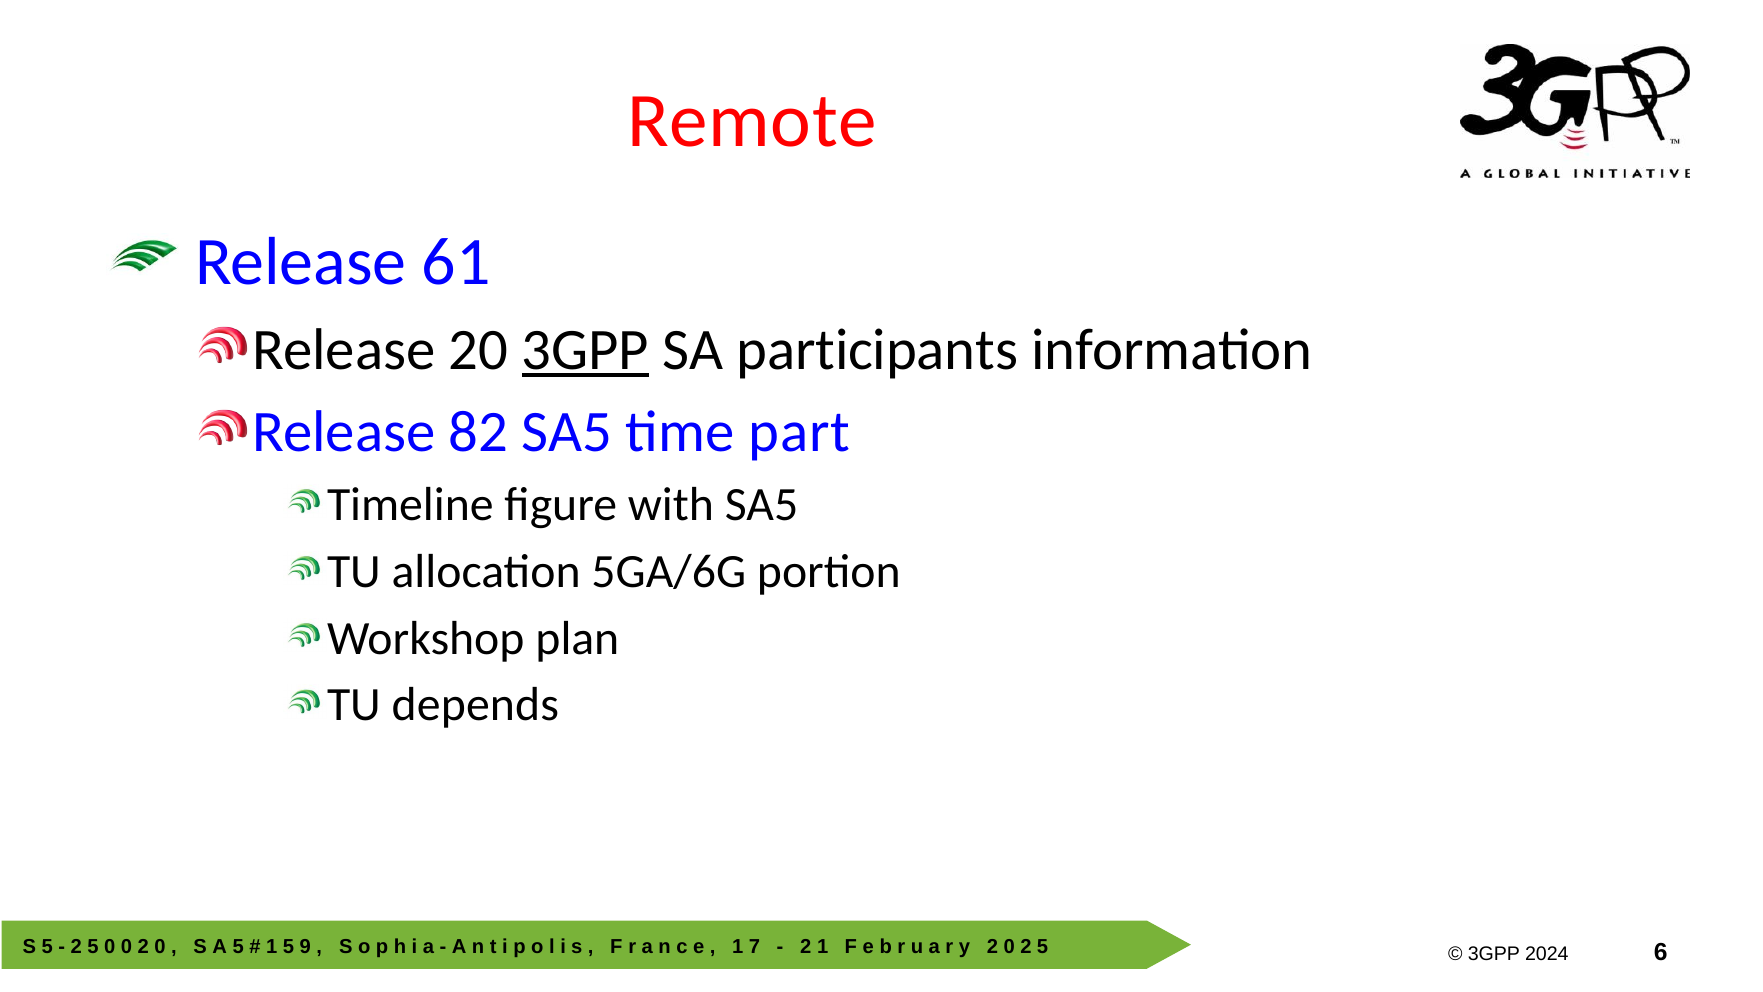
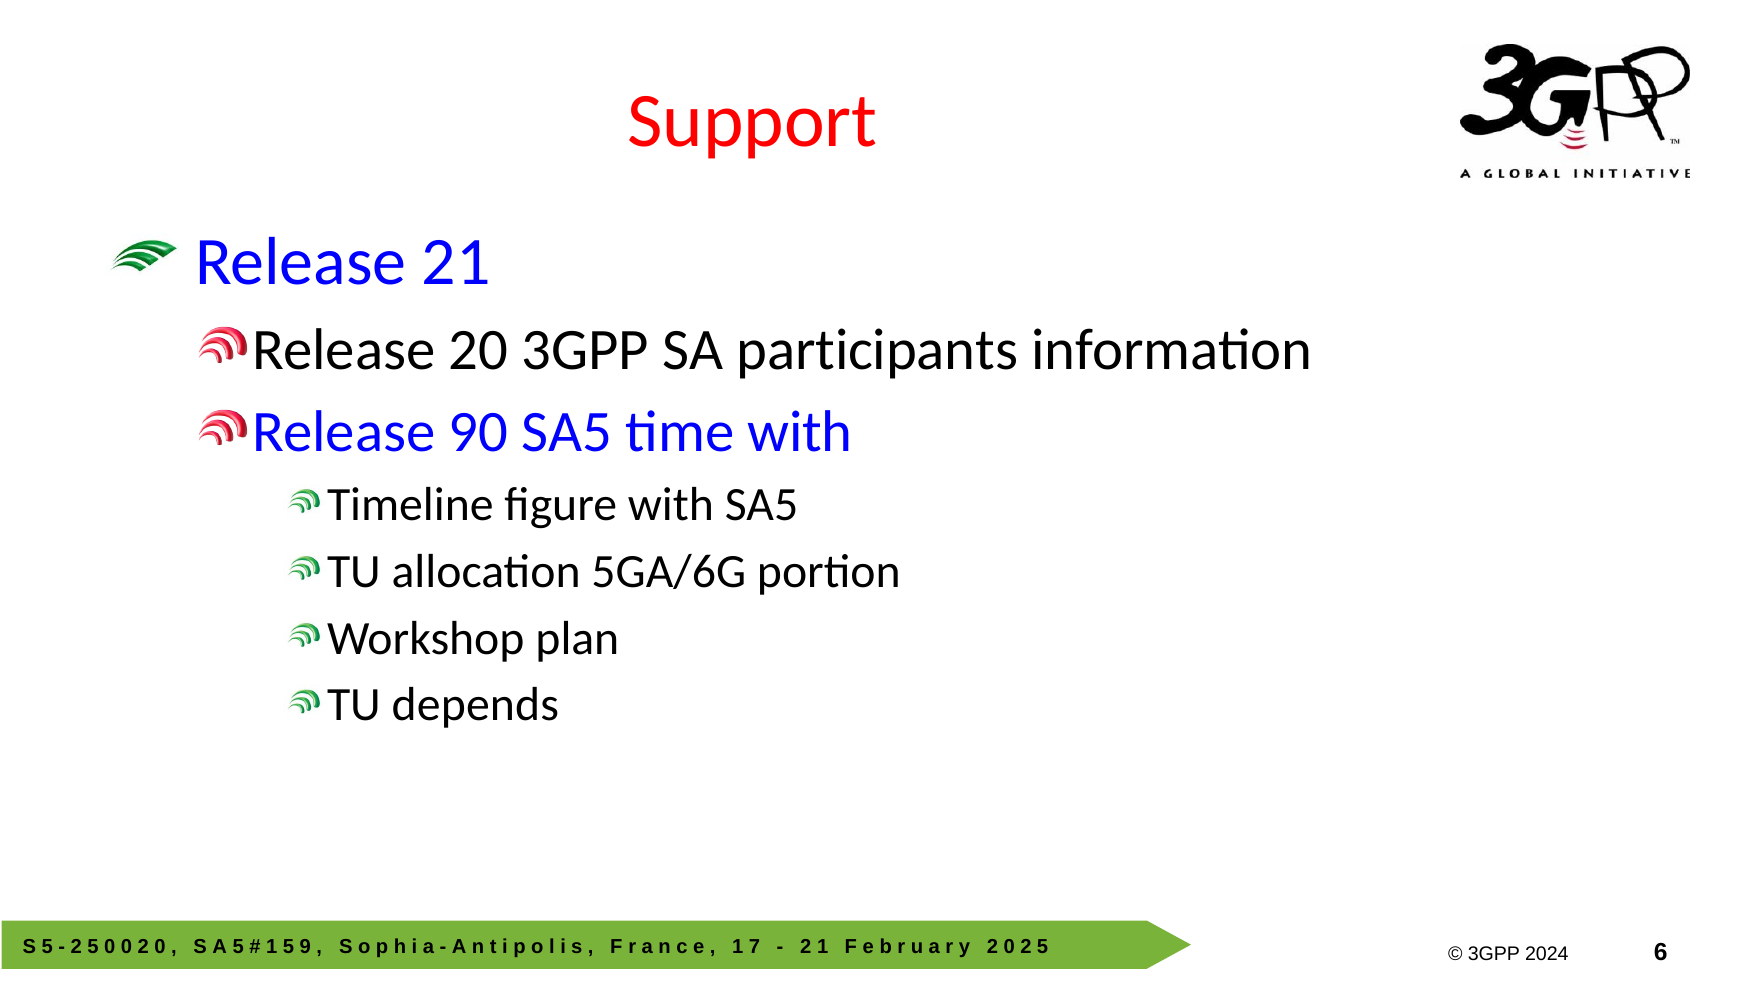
Remote: Remote -> Support
61: 61 -> 21
3GPP at (585, 350) underline: present -> none
82: 82 -> 90
time part: part -> with
